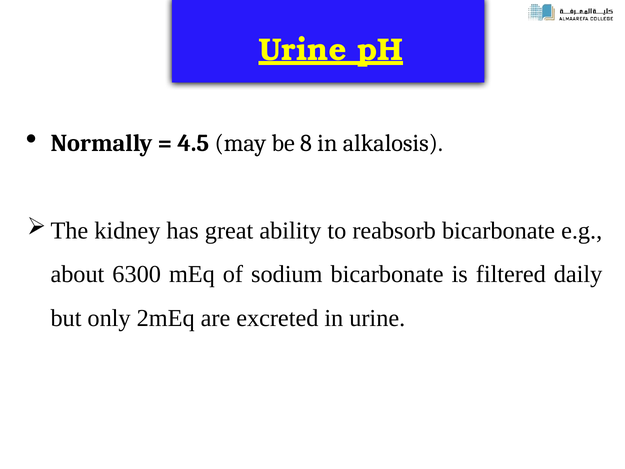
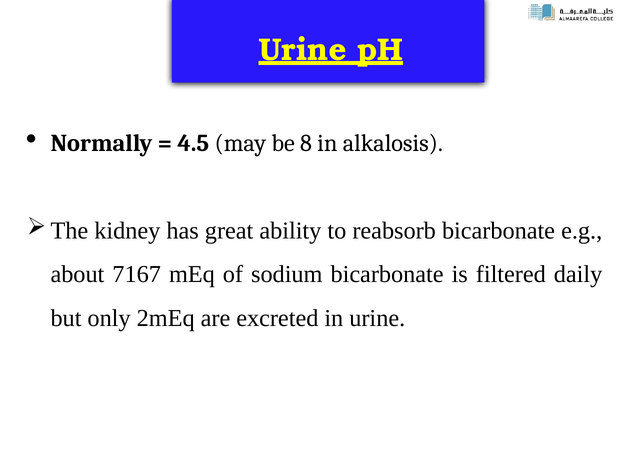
6300: 6300 -> 7167
